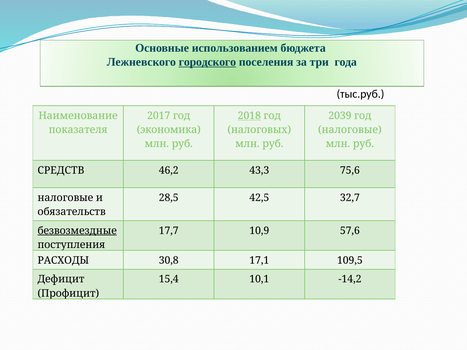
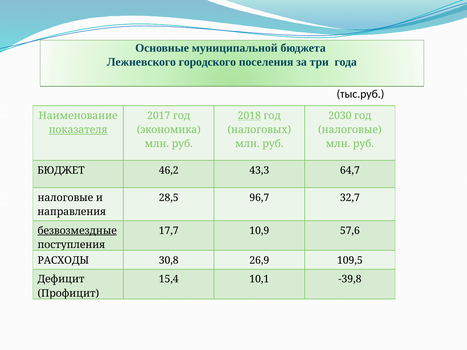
использованием: использованием -> муниципальной
городского underline: present -> none
2039: 2039 -> 2030
показателя underline: none -> present
СРЕДСТВ: СРЕДСТВ -> БЮДЖЕТ
75,6: 75,6 -> 64,7
42,5: 42,5 -> 96,7
обязательств: обязательств -> направления
17,1: 17,1 -> 26,9
-14,2: -14,2 -> -39,8
